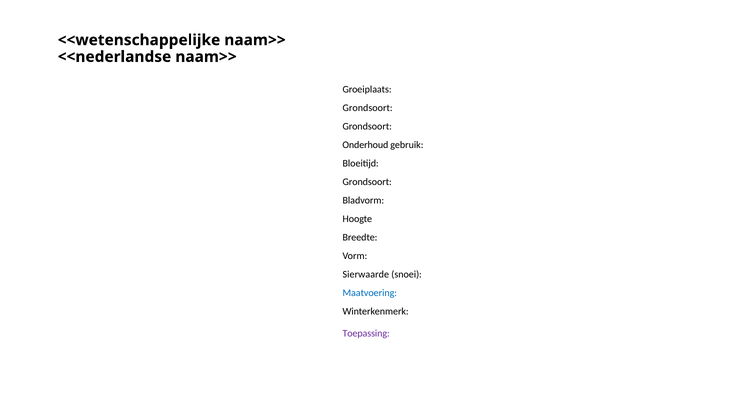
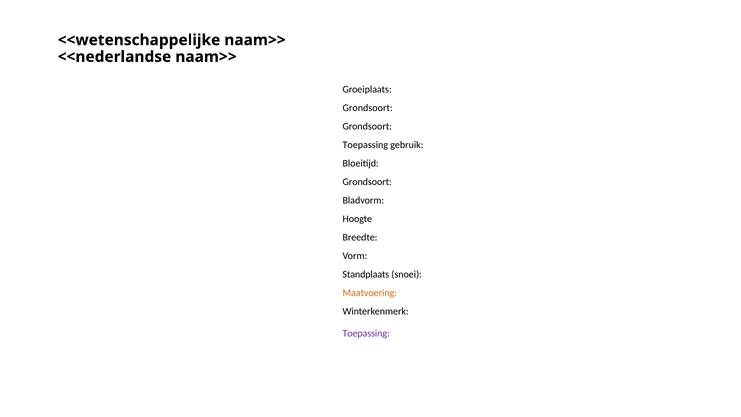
Onderhoud at (365, 145): Onderhoud -> Toepassing
Sierwaarde: Sierwaarde -> Standplaats
Maatvoering colour: blue -> orange
